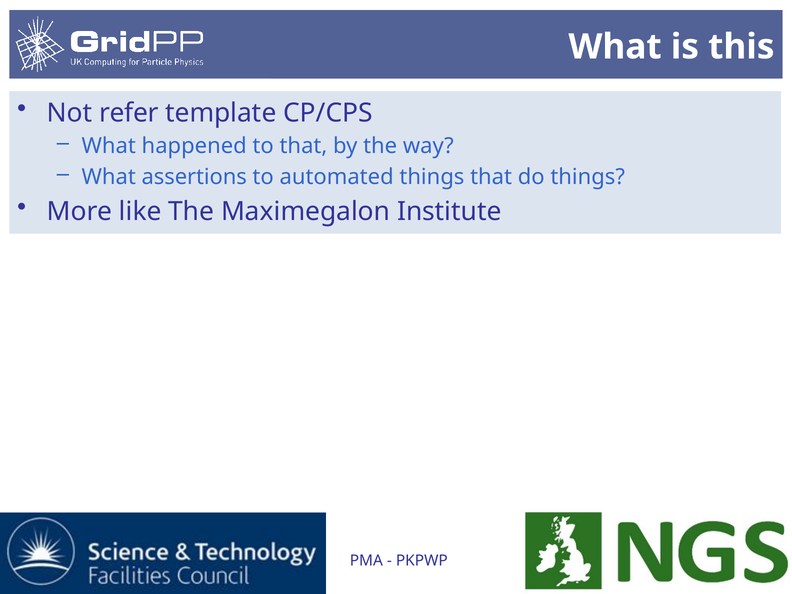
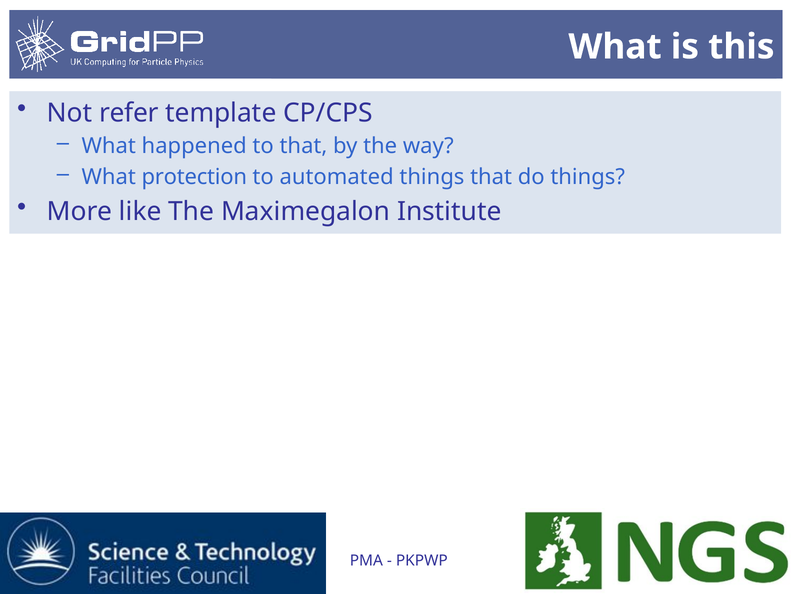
assertions: assertions -> protection
